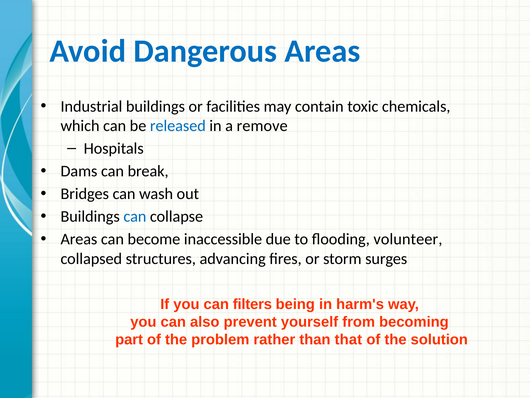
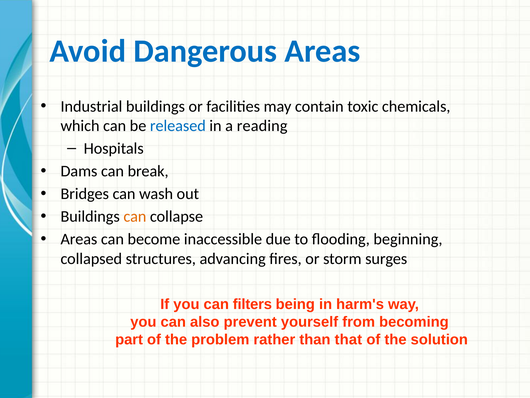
remove: remove -> reading
can at (135, 216) colour: blue -> orange
volunteer: volunteer -> beginning
